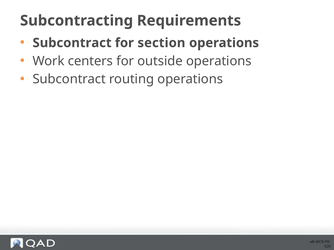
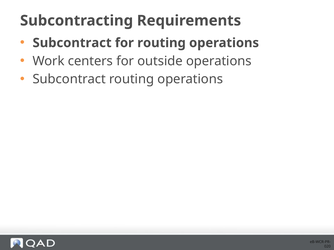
for section: section -> routing
